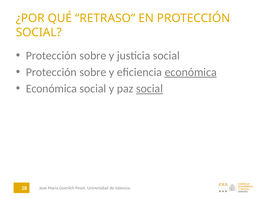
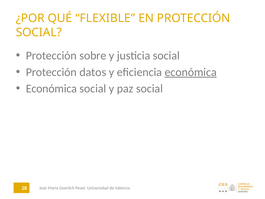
RETRASO: RETRASO -> FLEXIBLE
sobre at (93, 72): sobre -> datos
social at (150, 89) underline: present -> none
